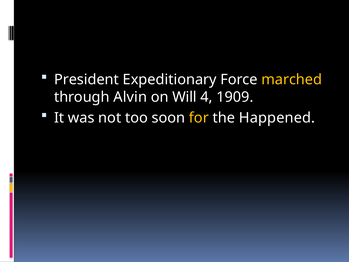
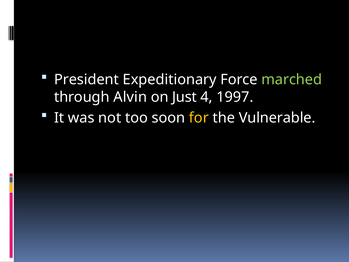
marched colour: yellow -> light green
Will: Will -> Just
1909: 1909 -> 1997
Happened: Happened -> Vulnerable
